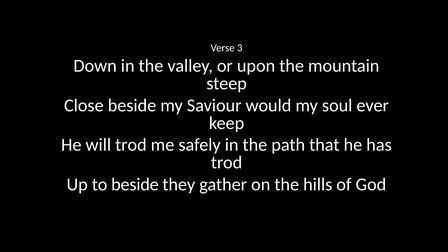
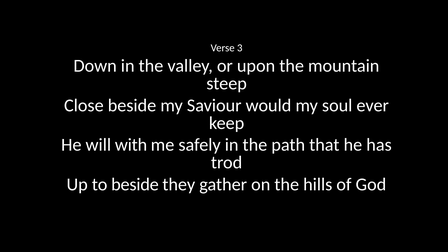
will trod: trod -> with
